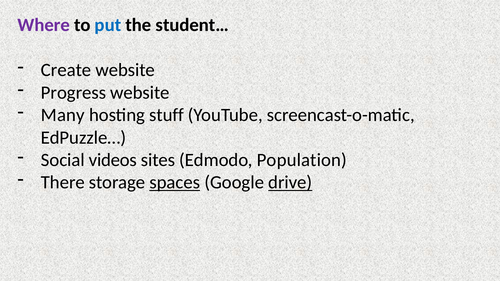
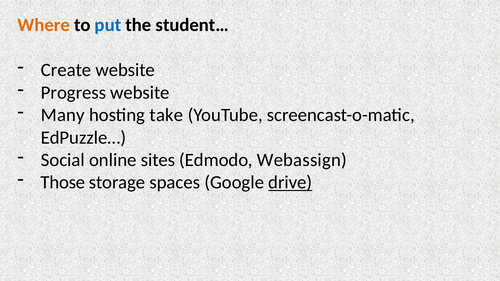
Where colour: purple -> orange
stuff: stuff -> take
videos: videos -> online
Population: Population -> Webassign
There: There -> Those
spaces underline: present -> none
